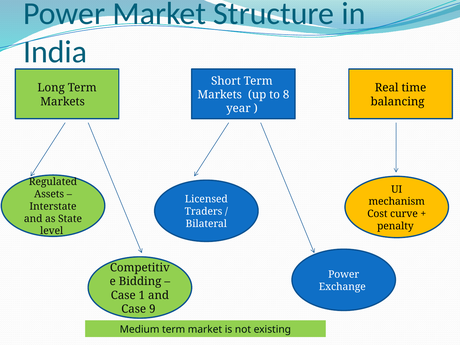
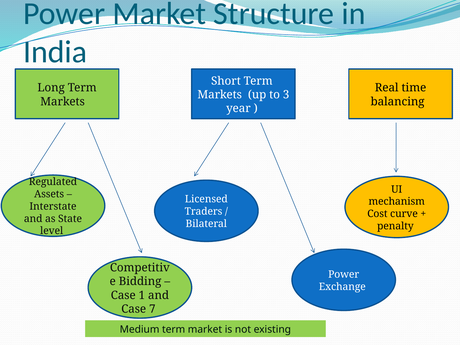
8: 8 -> 3
9: 9 -> 7
